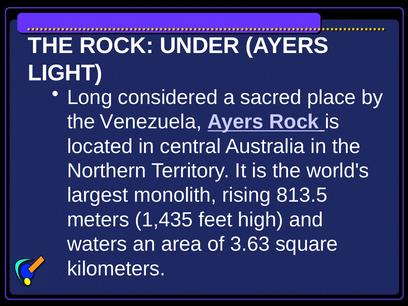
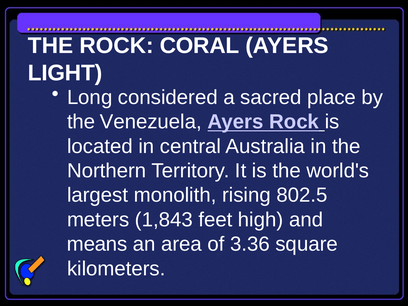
UNDER: UNDER -> CORAL
813.5: 813.5 -> 802.5
1,435: 1,435 -> 1,843
waters: waters -> means
3.63: 3.63 -> 3.36
